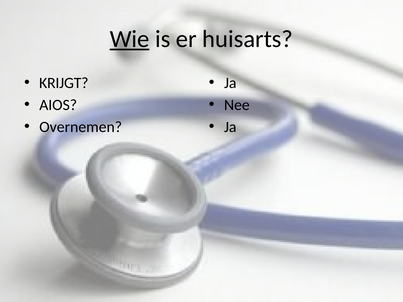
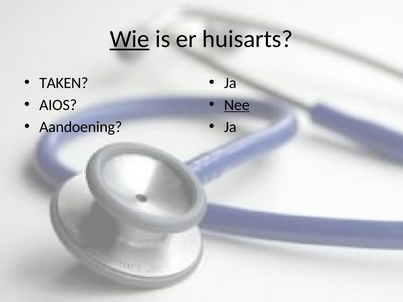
KRIJGT: KRIJGT -> TAKEN
Nee underline: none -> present
Overnemen: Overnemen -> Aandoening
